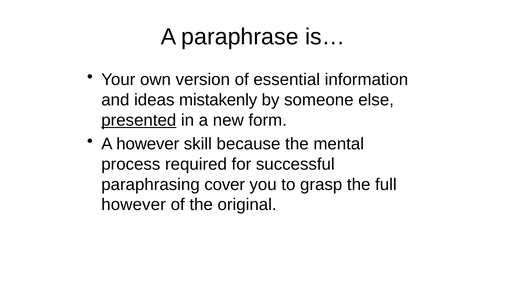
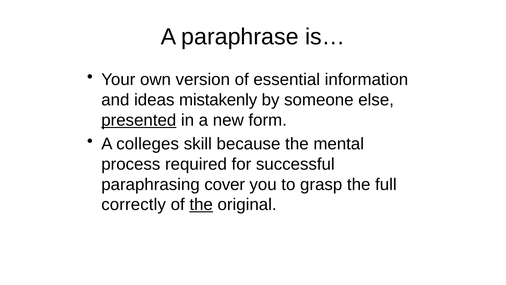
A however: however -> colleges
however at (134, 204): however -> correctly
the at (201, 204) underline: none -> present
